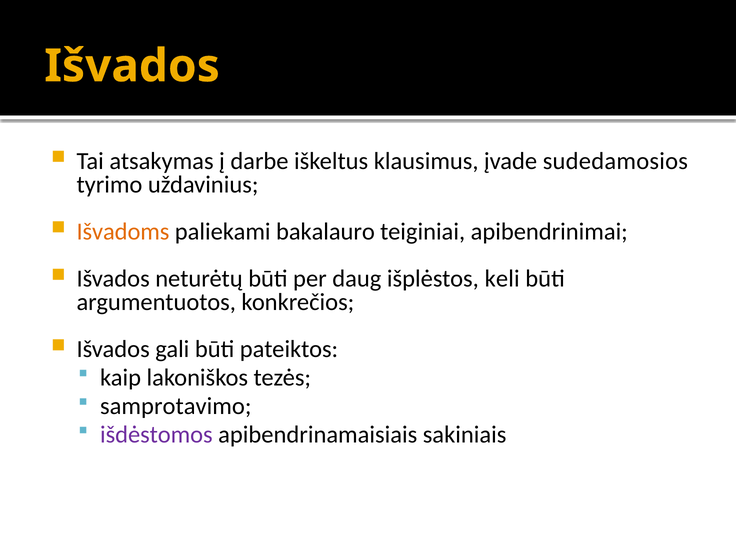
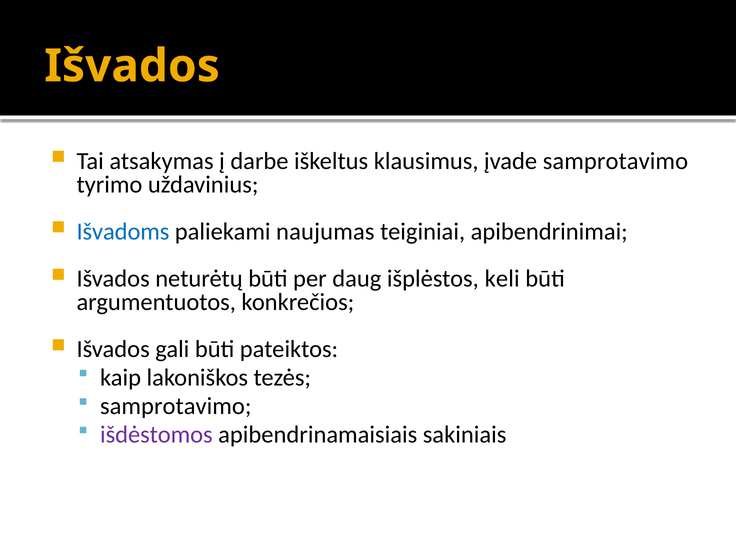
įvade sudedamosios: sudedamosios -> samprotavimo
Išvadoms colour: orange -> blue
bakalauro: bakalauro -> naujumas
